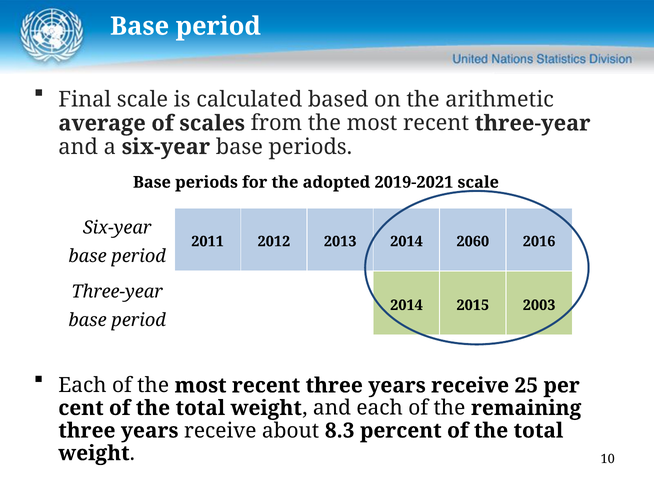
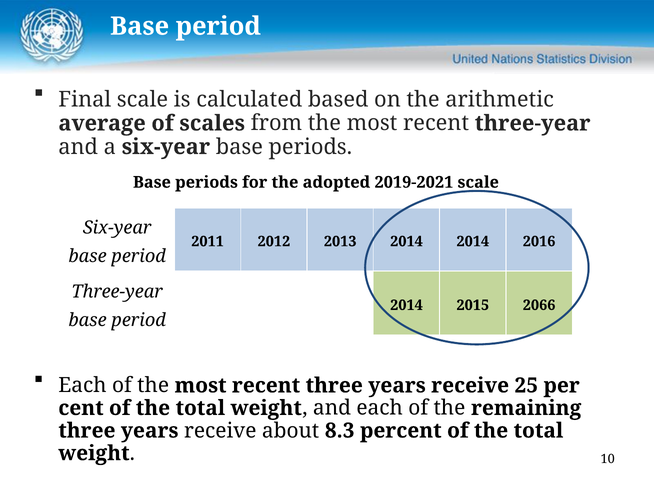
2014 2060: 2060 -> 2014
2003: 2003 -> 2066
